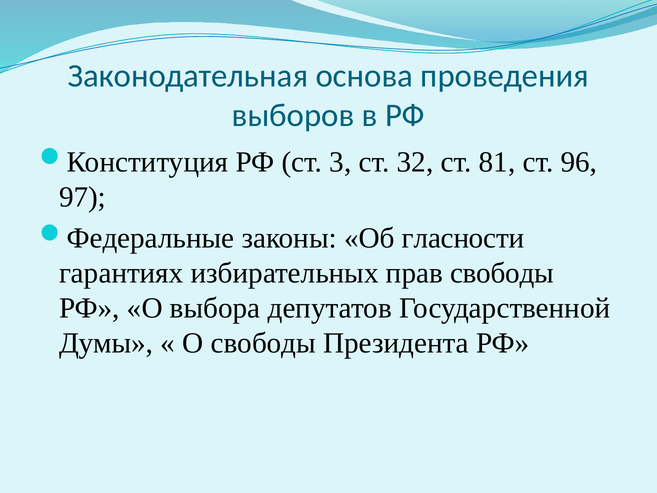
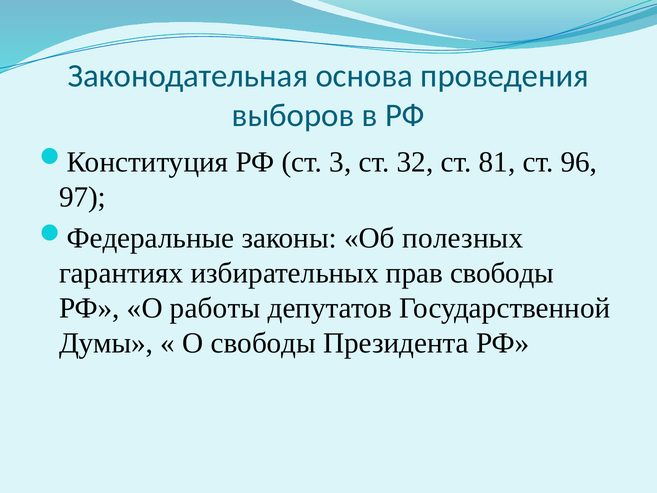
гласности: гласности -> полезных
выбора: выбора -> работы
